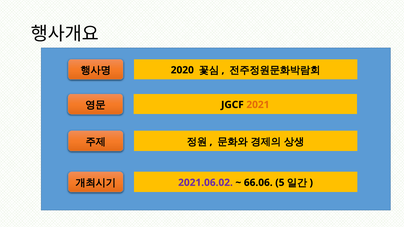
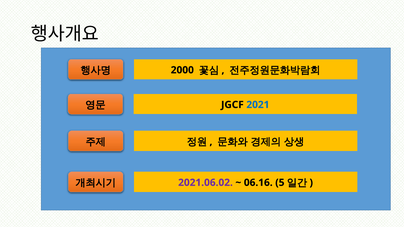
2020: 2020 -> 2000
2021 colour: orange -> blue
66.06: 66.06 -> 06.16
